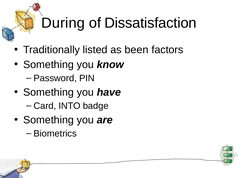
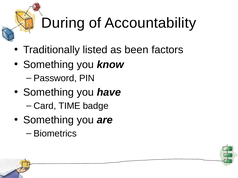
Dissatisfaction: Dissatisfaction -> Accountability
INTO: INTO -> TIME
